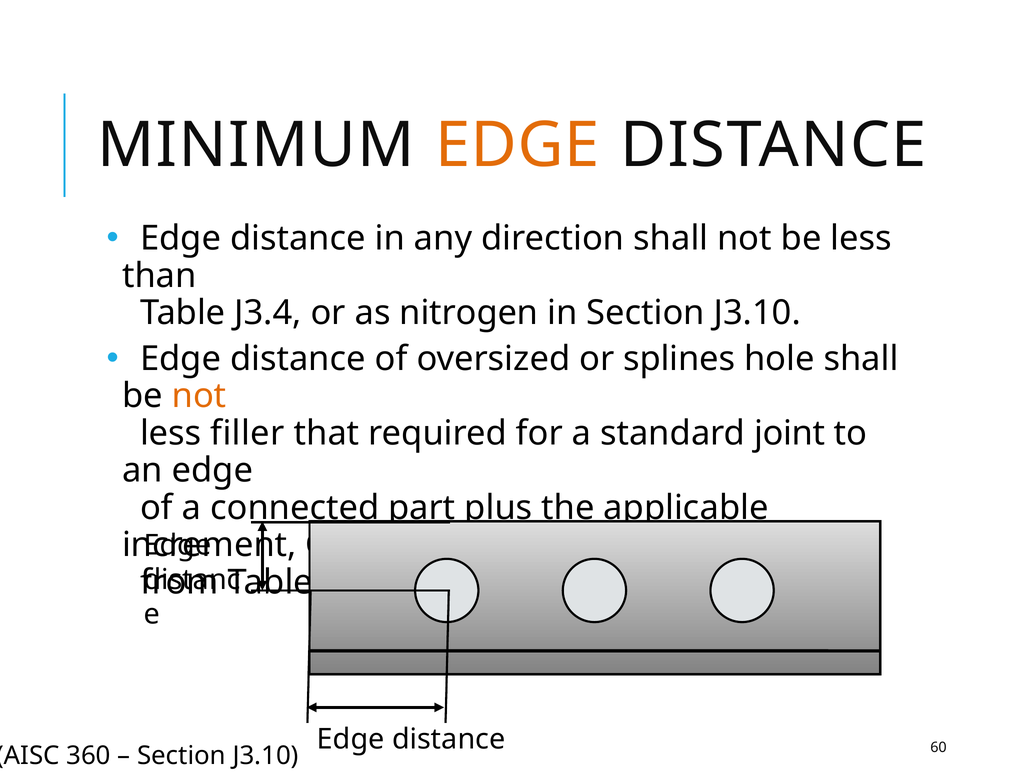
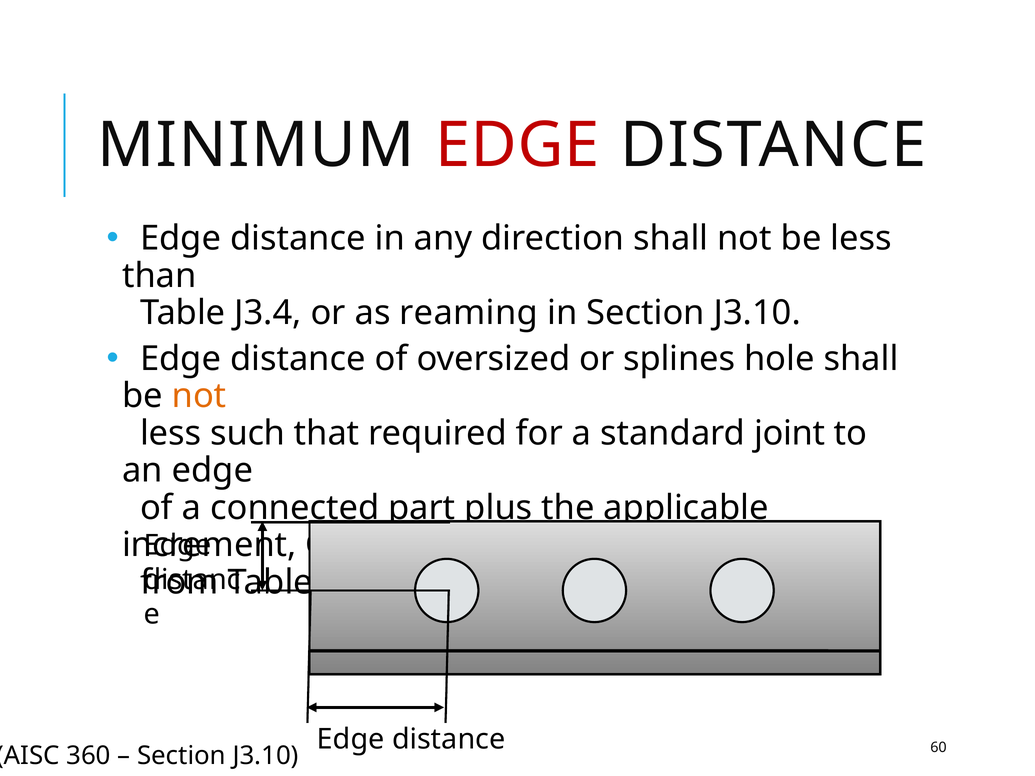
EDGE at (517, 145) colour: orange -> red
nitrogen: nitrogen -> reaming
filler: filler -> such
